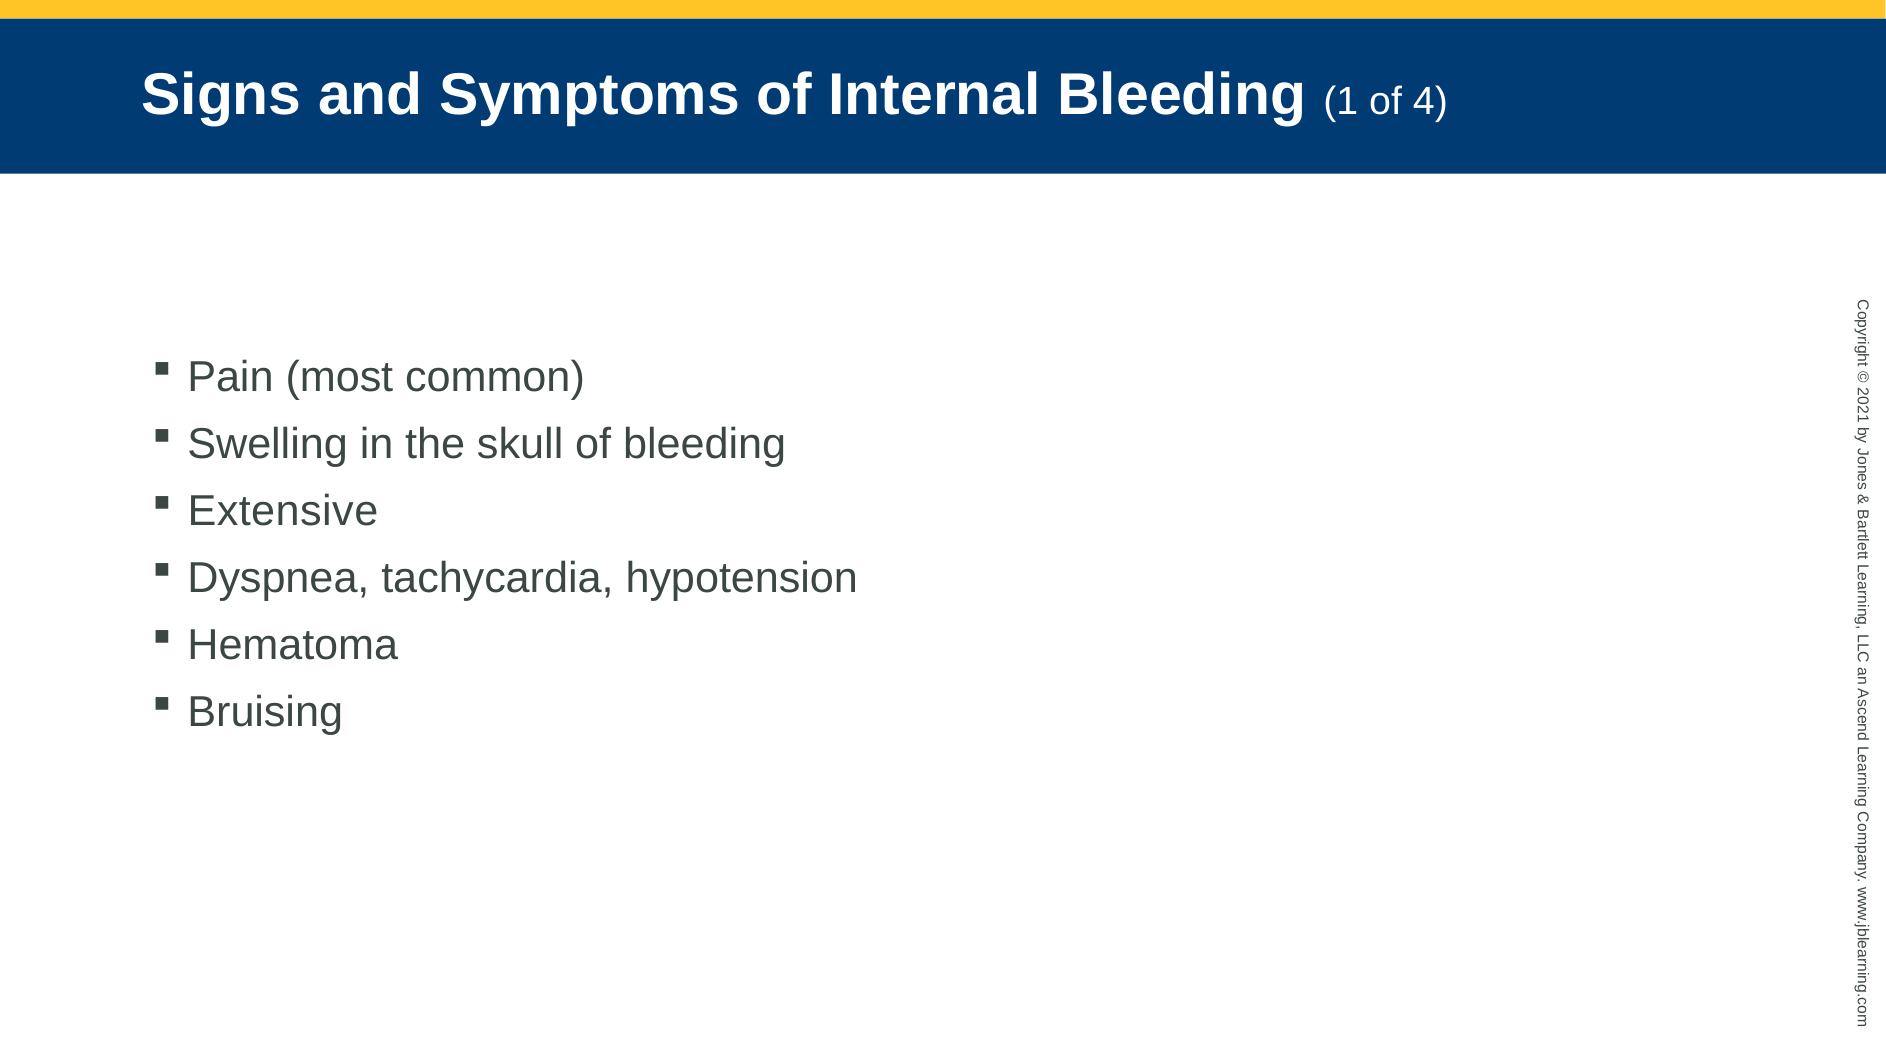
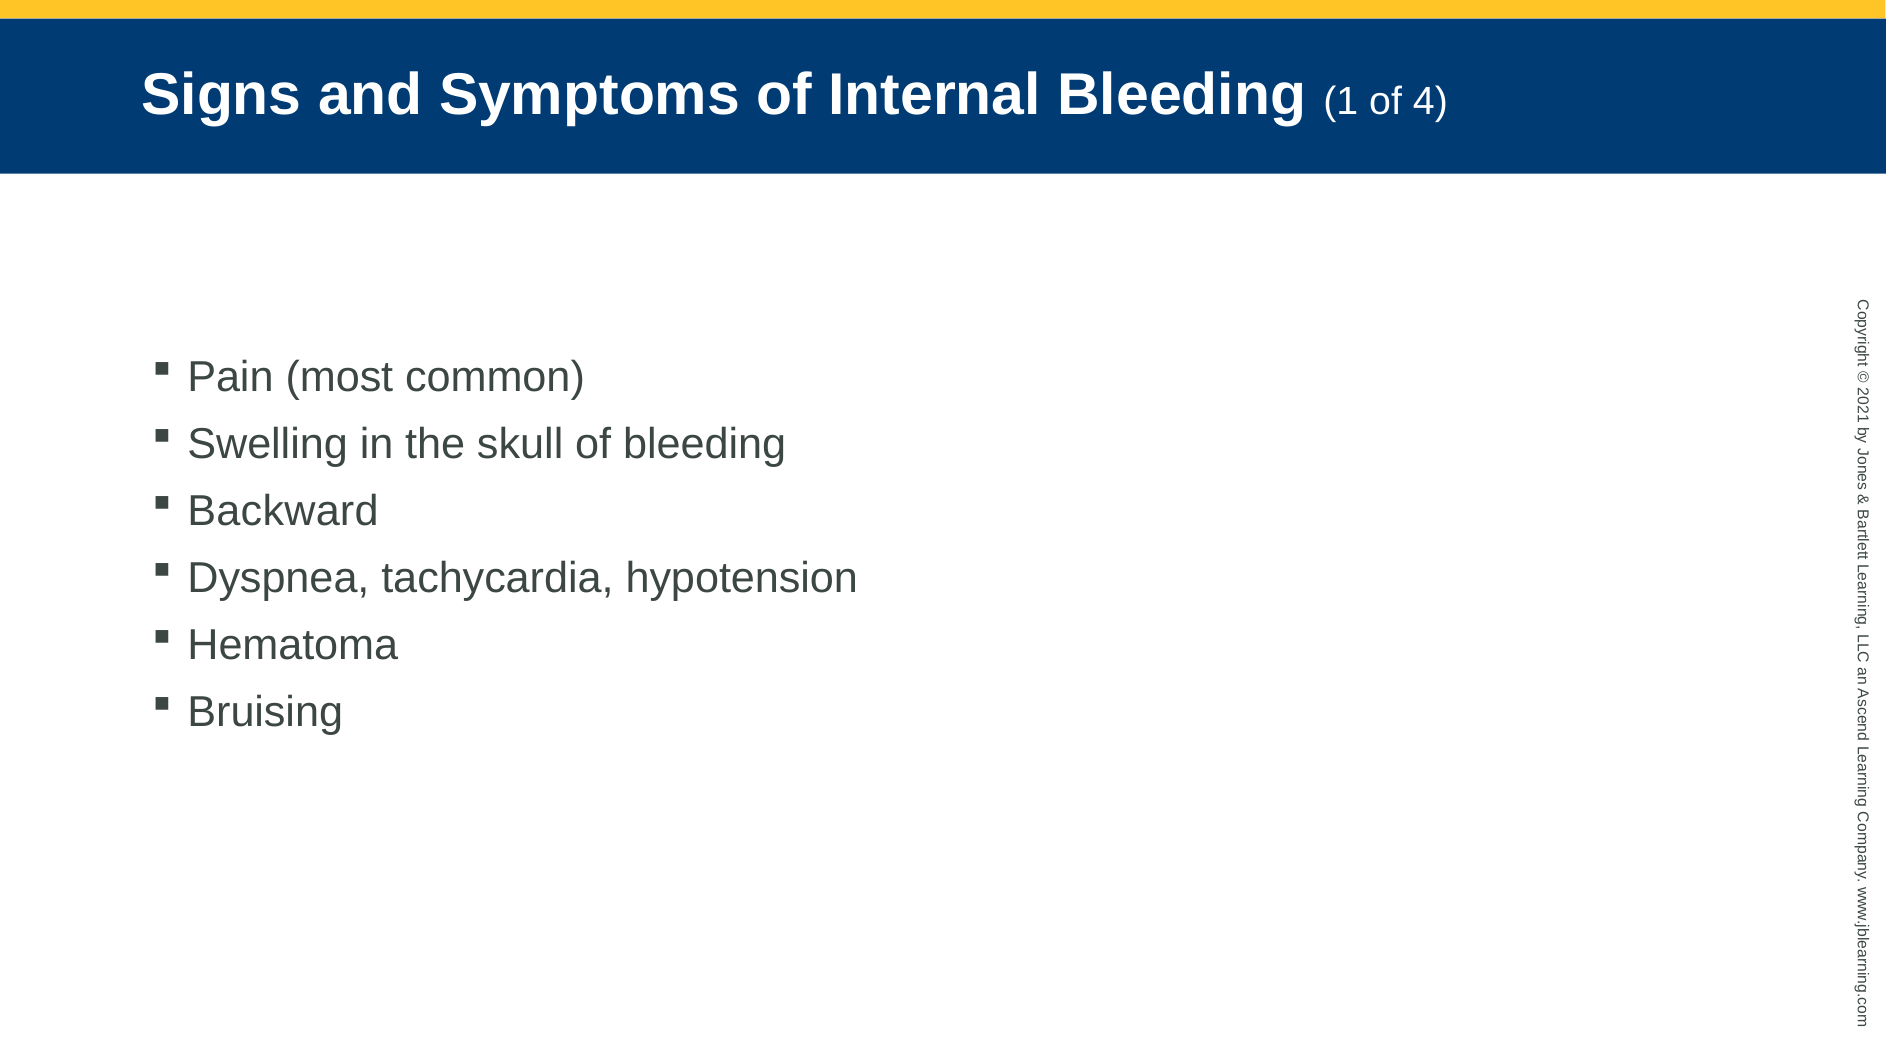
Extensive: Extensive -> Backward
